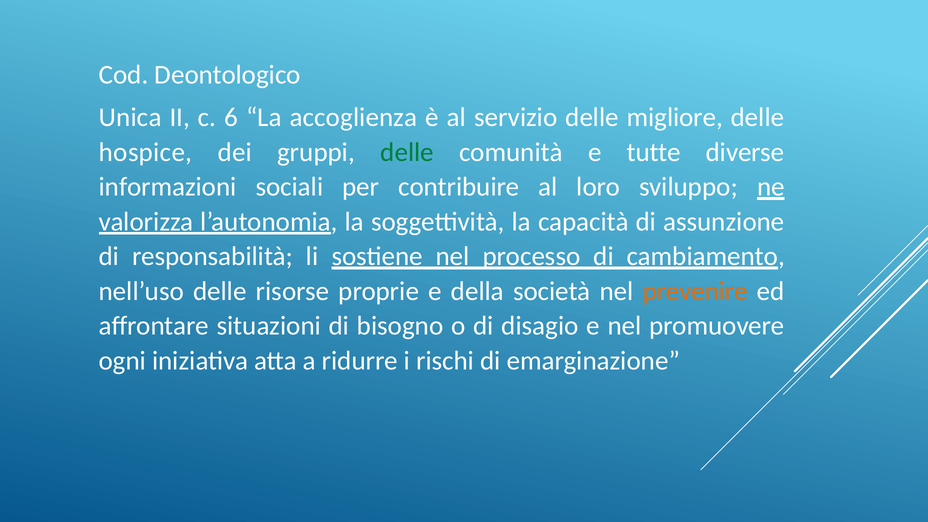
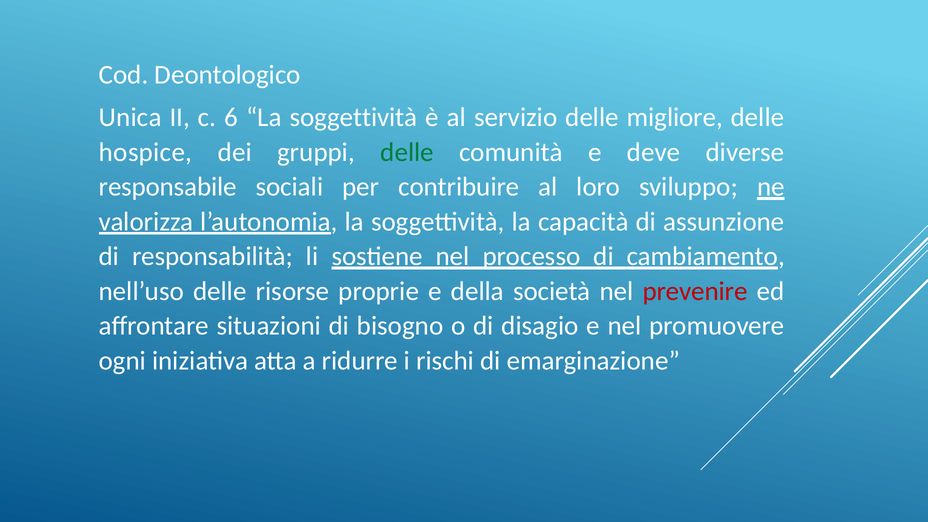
6 La accoglienza: accoglienza -> soggettività
tutte: tutte -> deve
informazioni: informazioni -> responsabile
prevenire colour: orange -> red
